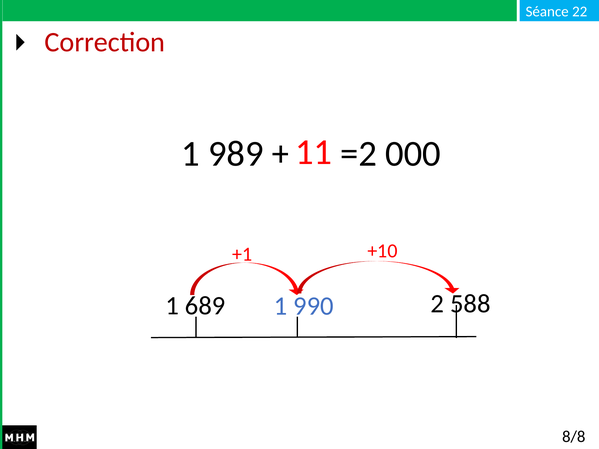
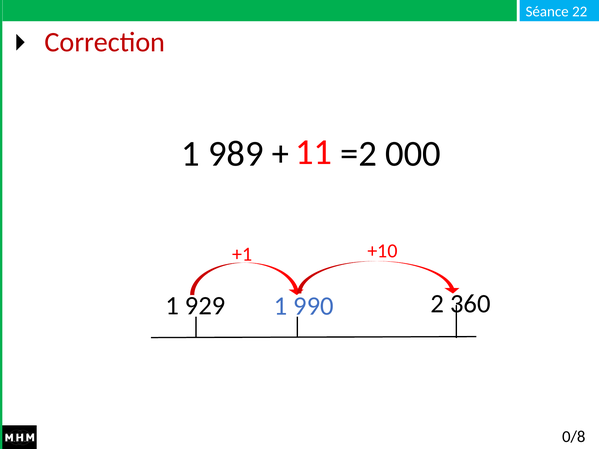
689: 689 -> 929
588: 588 -> 360
8/8: 8/8 -> 0/8
